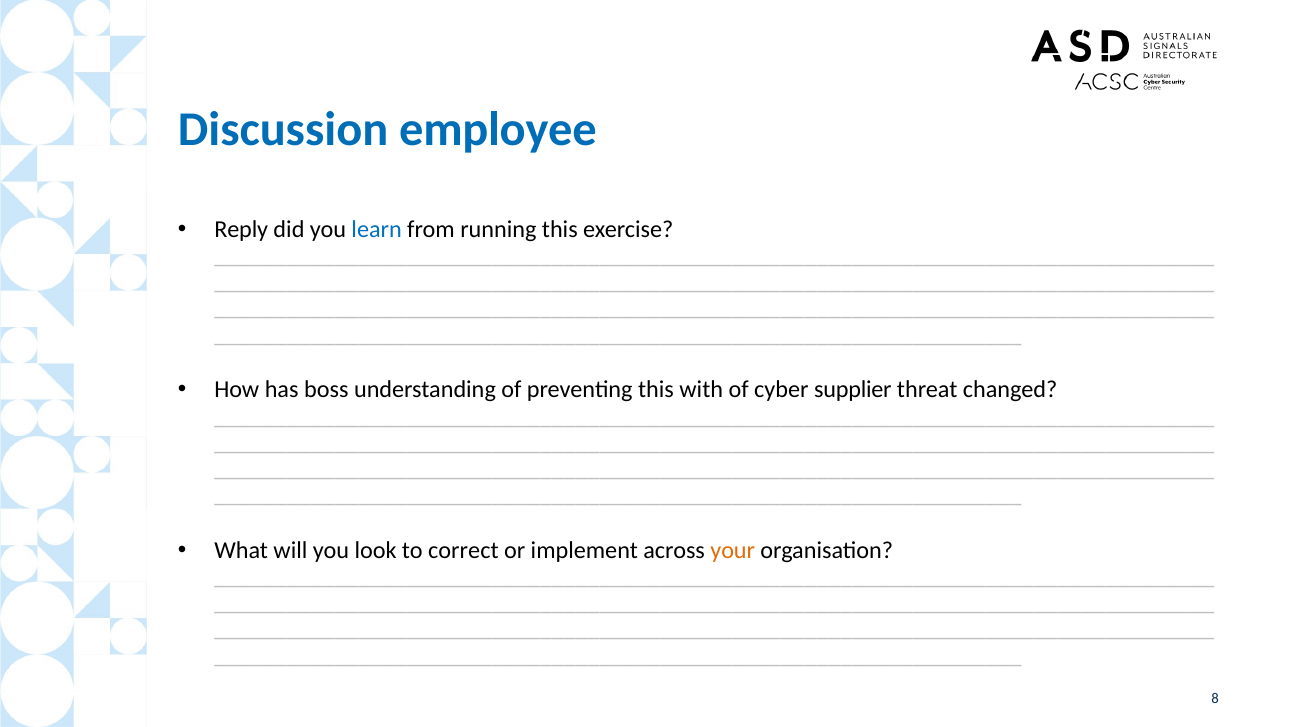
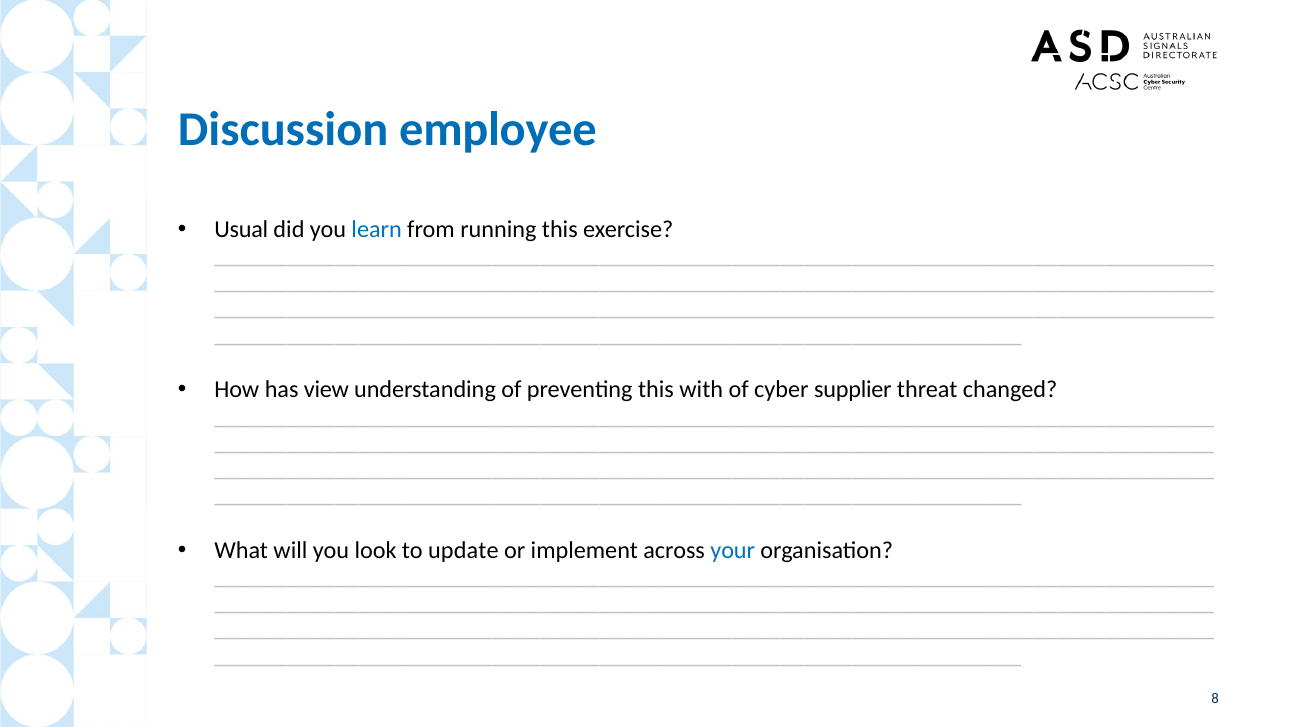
Reply: Reply -> Usual
boss: boss -> view
correct: correct -> update
your colour: orange -> blue
